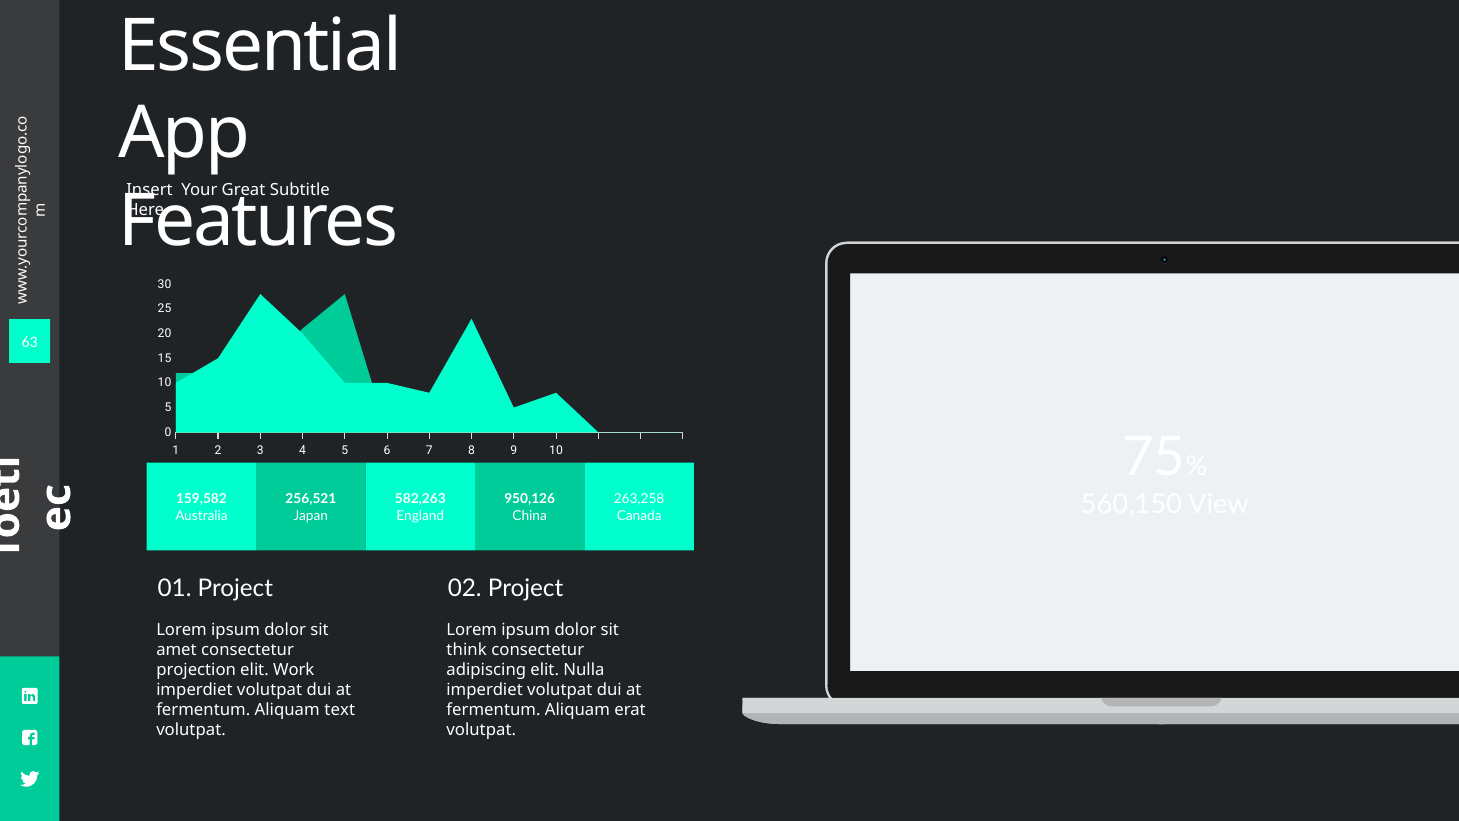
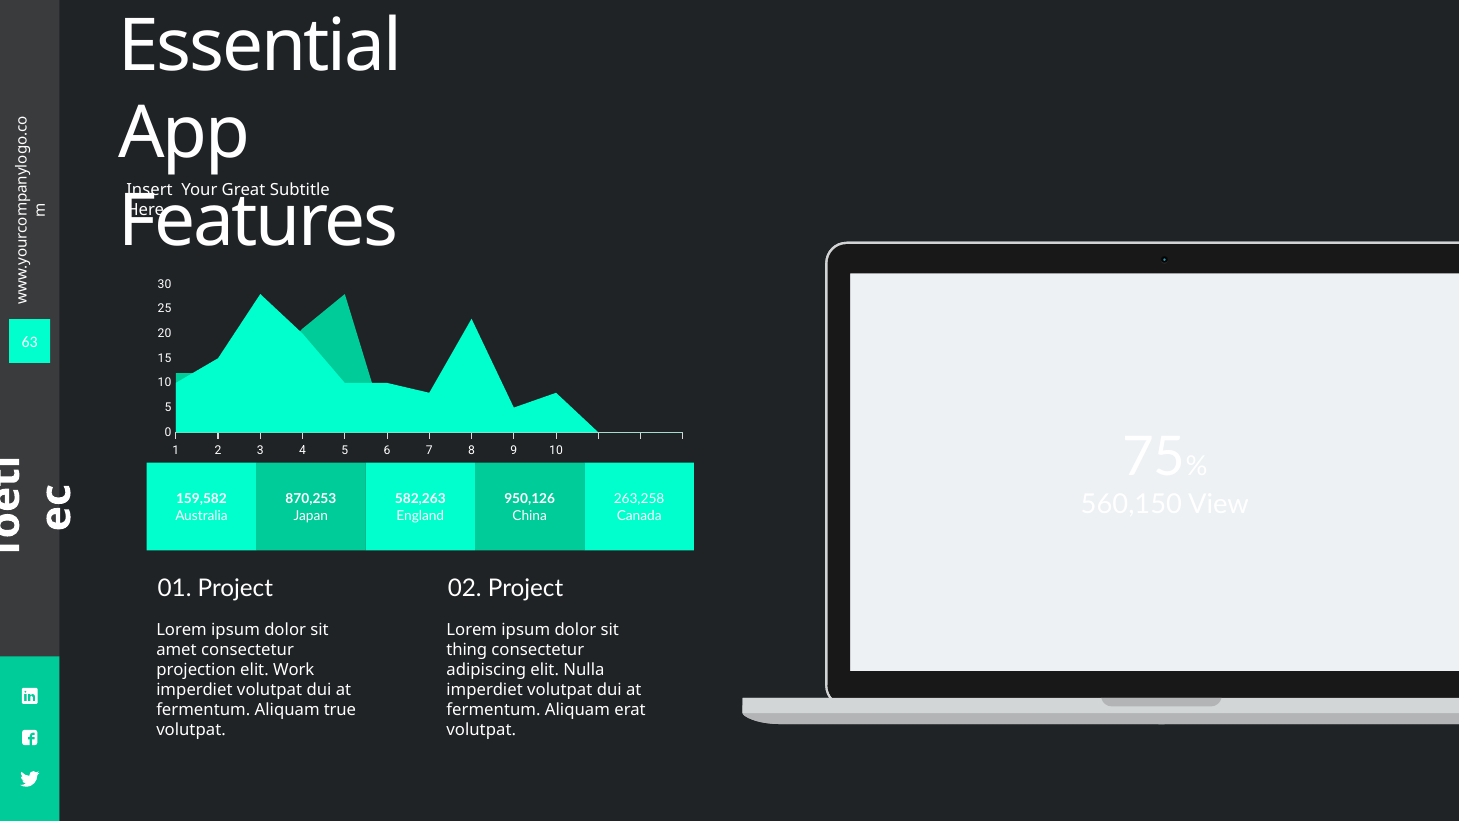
256,521: 256,521 -> 870,253
think: think -> thing
text: text -> true
